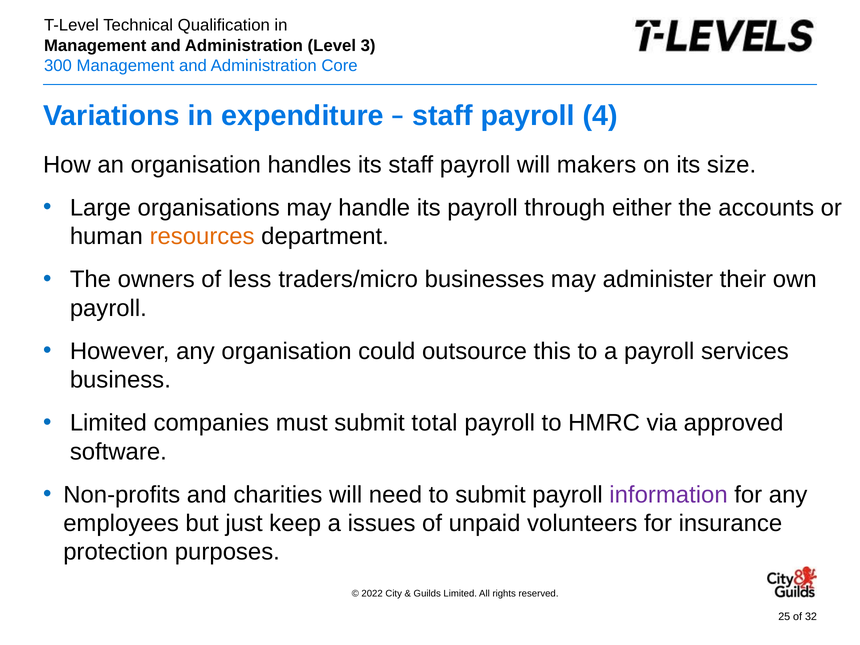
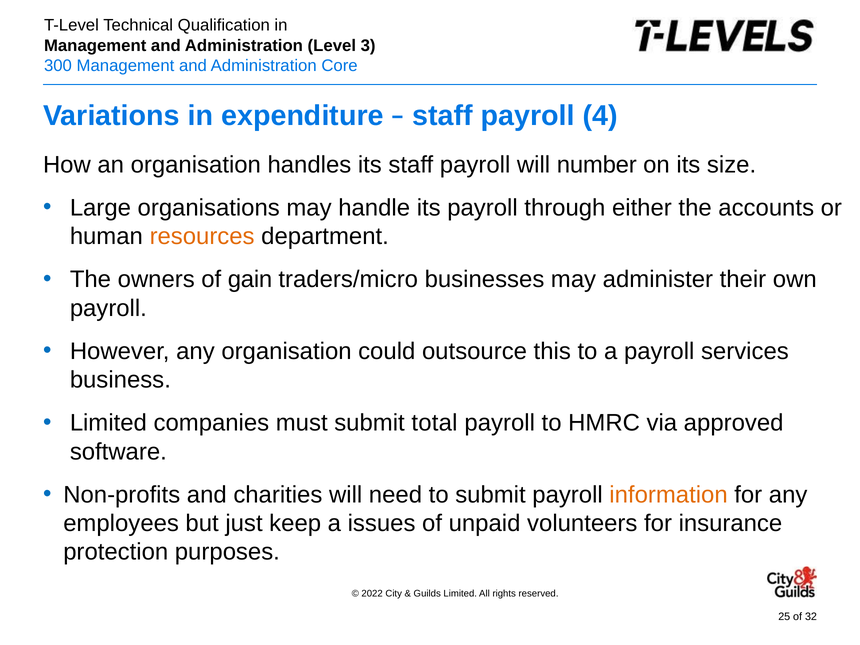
makers: makers -> number
less: less -> gain
information colour: purple -> orange
